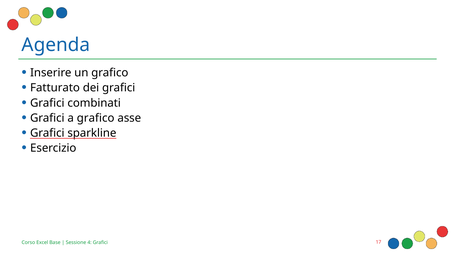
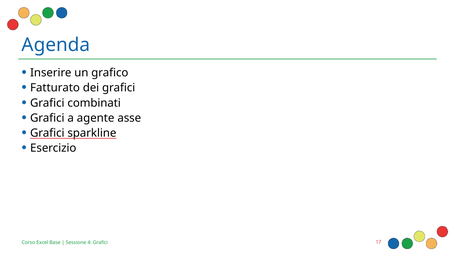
a grafico: grafico -> agente
